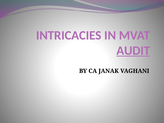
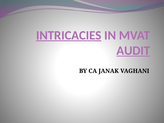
INTRICACIES underline: none -> present
